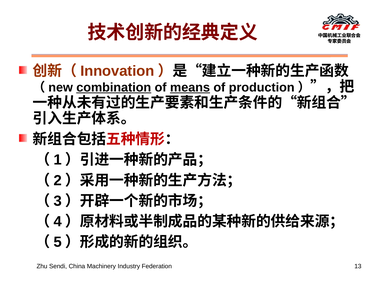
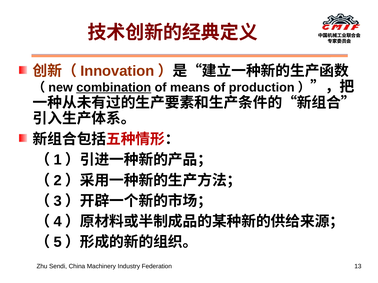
means underline: present -> none
